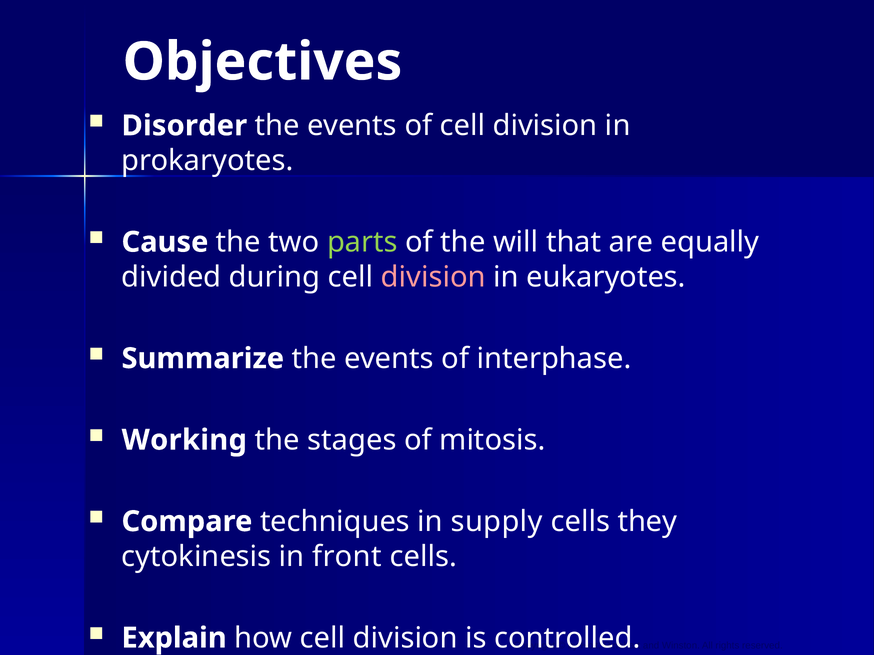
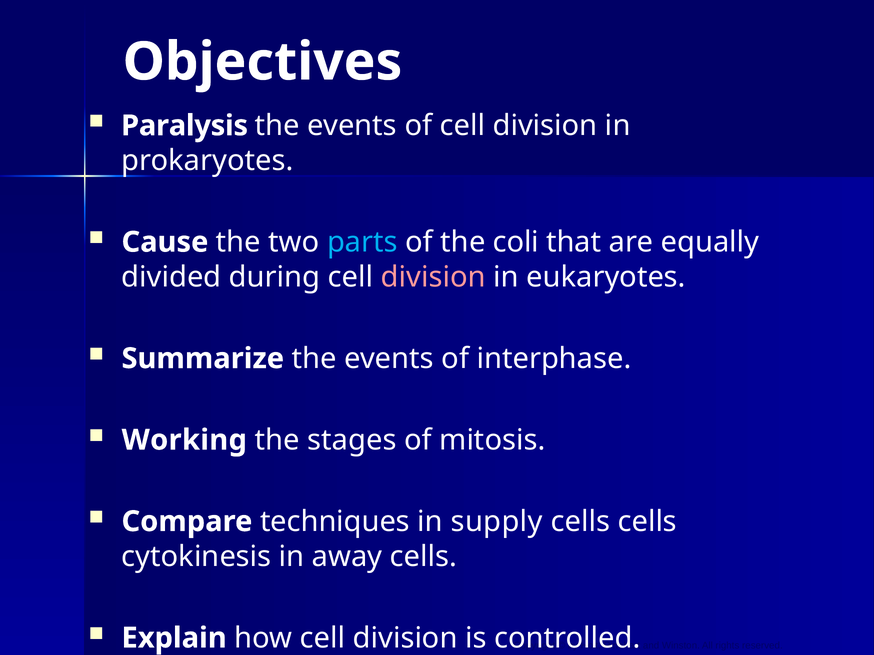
Disorder: Disorder -> Paralysis
parts colour: light green -> light blue
will: will -> coli
cells they: they -> cells
front: front -> away
